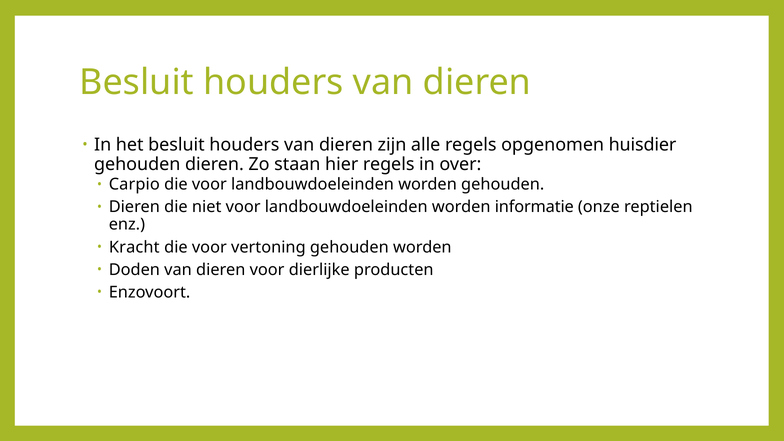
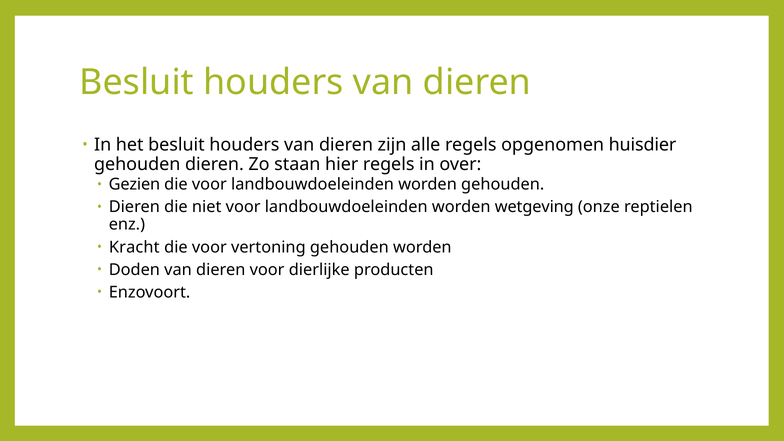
Carpio: Carpio -> Gezien
informatie: informatie -> wetgeving
